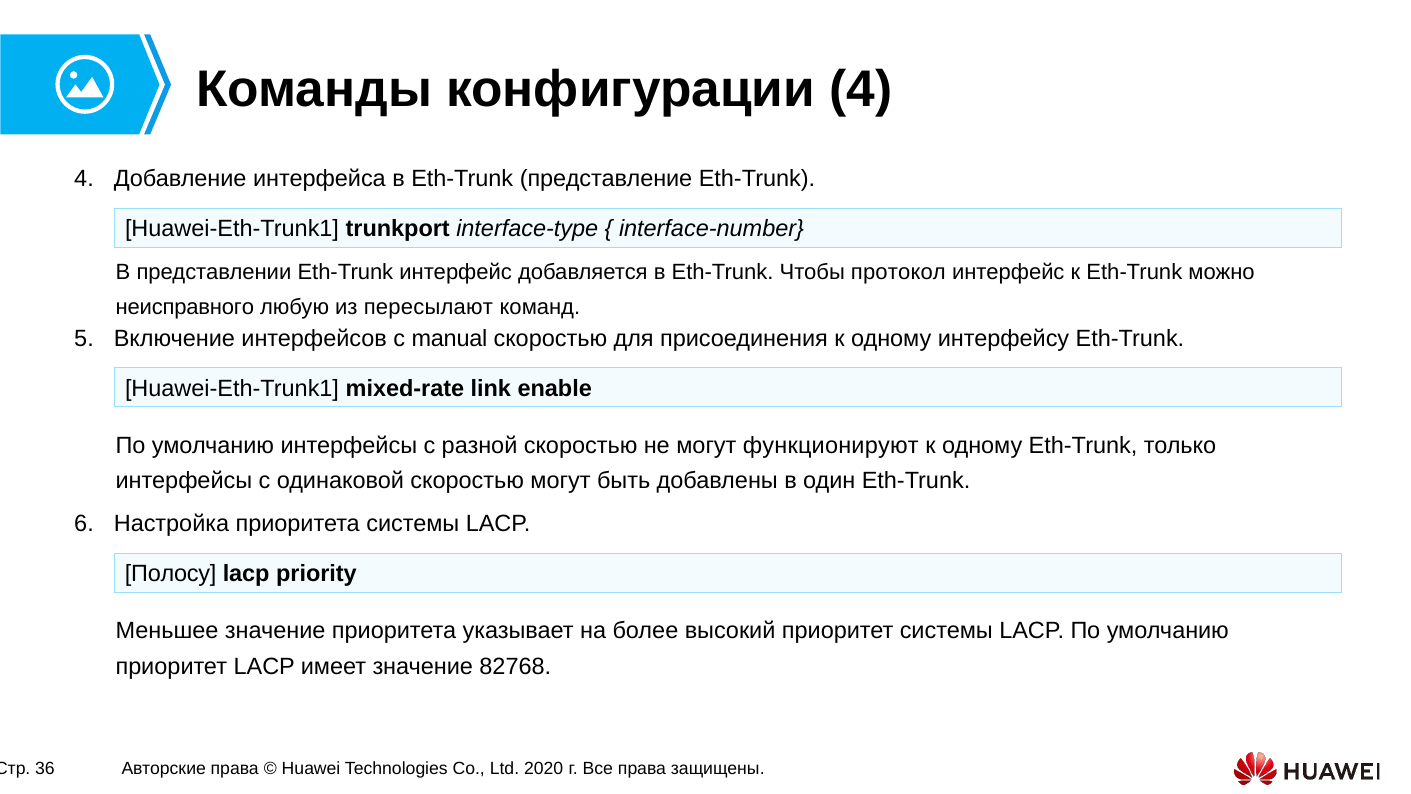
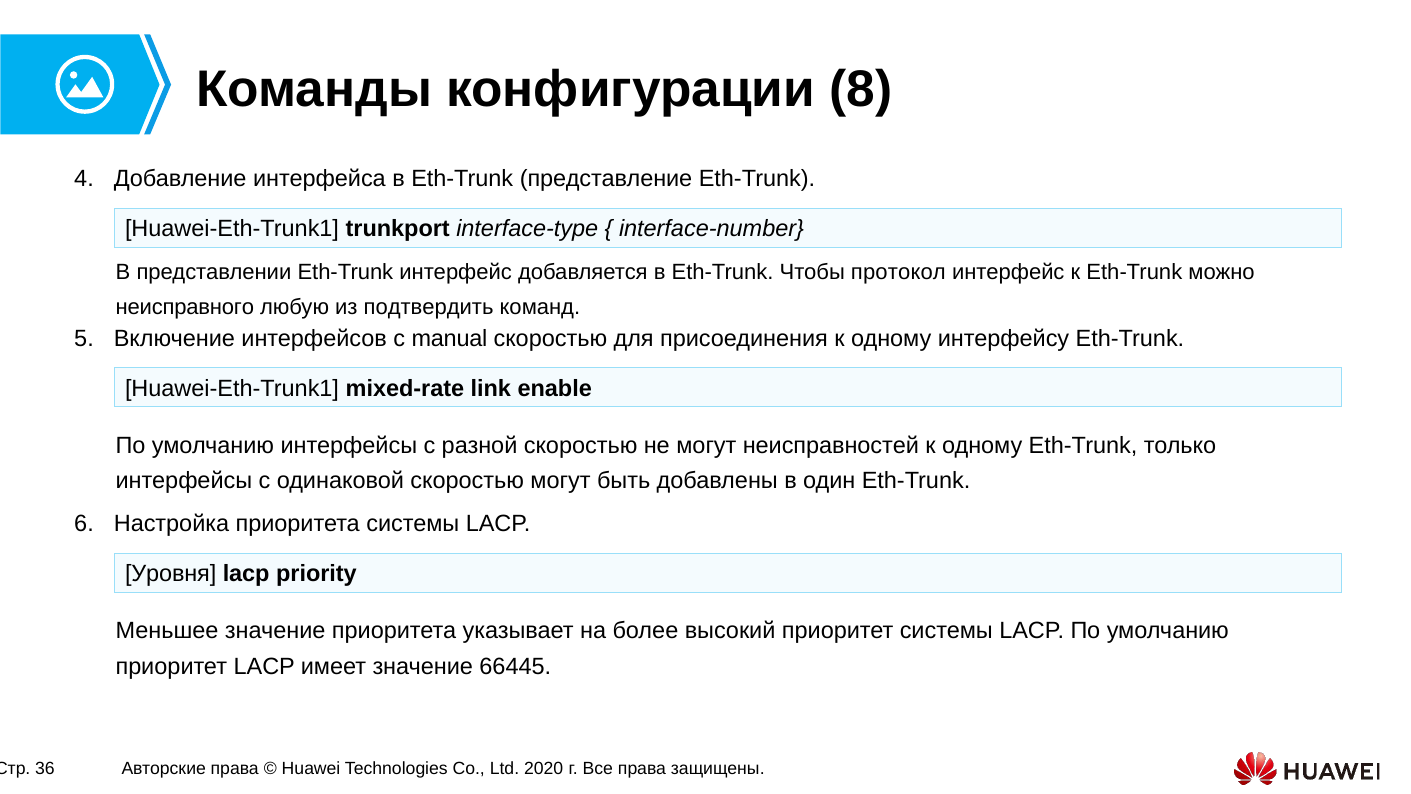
конфигурации 4: 4 -> 8
пересылают: пересылают -> подтвердить
функционируют: функционируют -> неисправностей
Полосу: Полосу -> Уровня
82768: 82768 -> 66445
